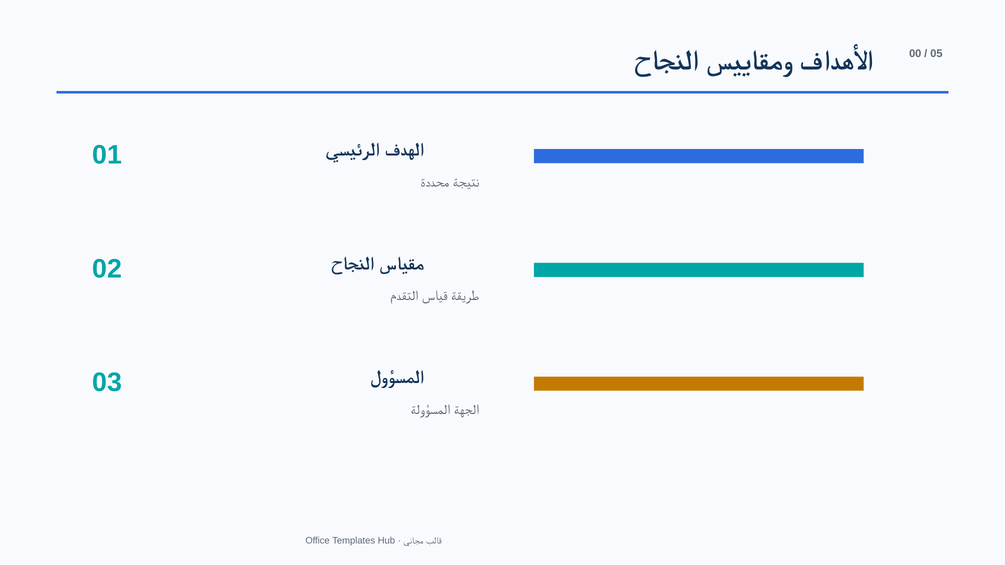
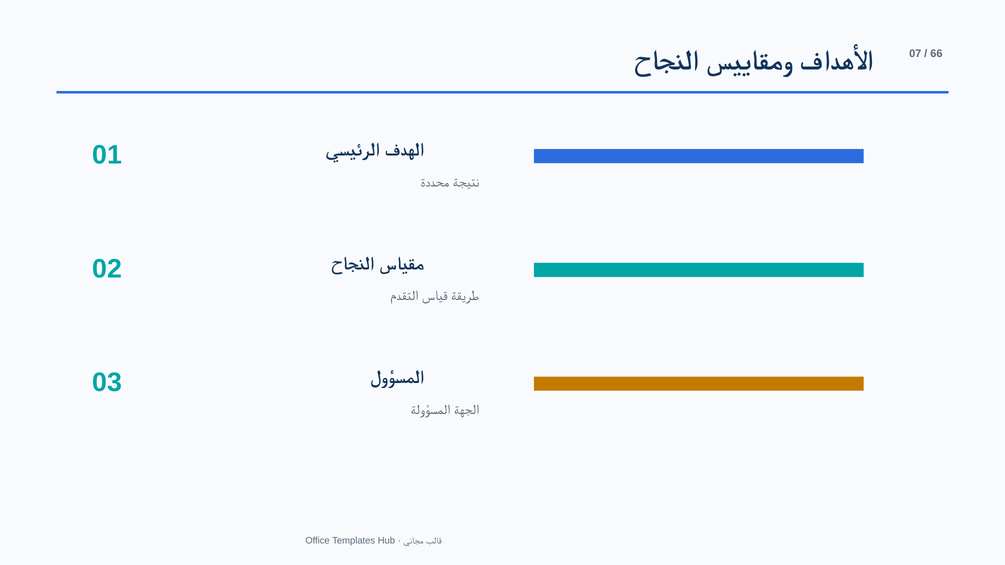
00: 00 -> 07
05: 05 -> 66
